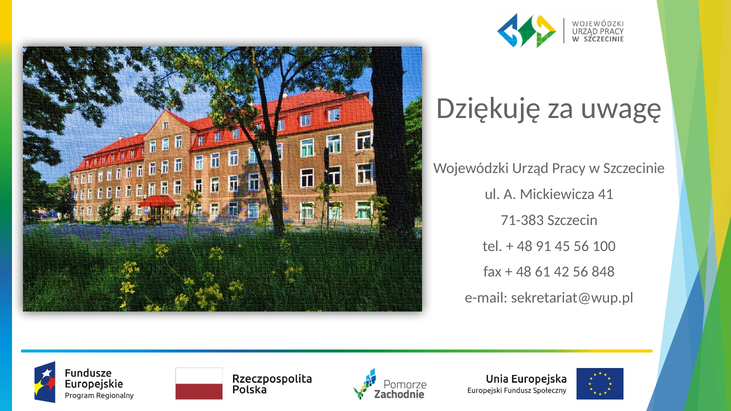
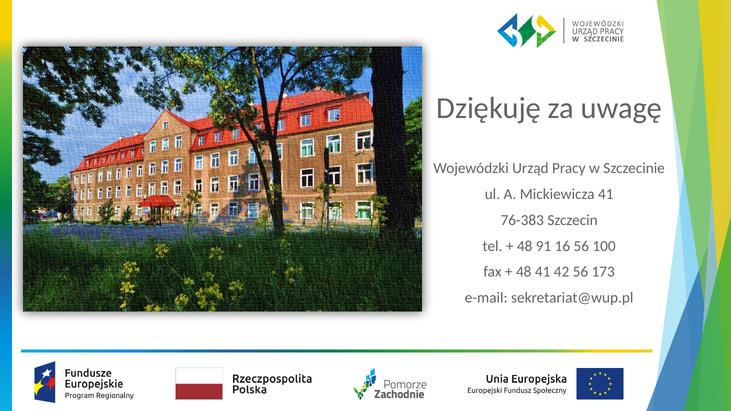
71-383: 71-383 -> 76-383
45: 45 -> 16
48 61: 61 -> 41
848: 848 -> 173
